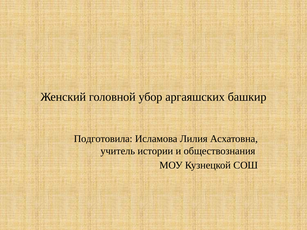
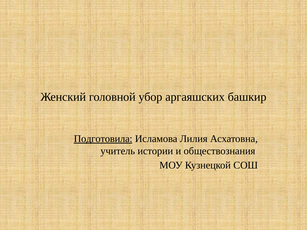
Подготовила underline: none -> present
